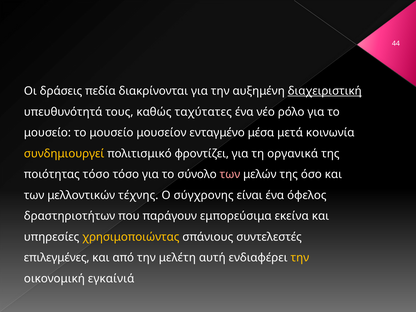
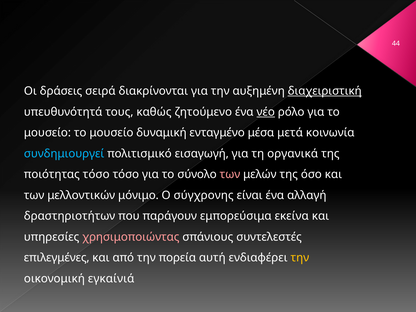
πεδία: πεδία -> σειρά
ταχύτατες: ταχύτατες -> ζητούμενο
νέο underline: none -> present
μουσείον: μουσείον -> δυναμική
συνδημιουργεί colour: yellow -> light blue
φροντίζει: φροντίζει -> εισαγωγή
τέχνης: τέχνης -> μόνιμο
όφελος: όφελος -> αλλαγή
χρησιμοποιώντας colour: yellow -> pink
μελέτη: μελέτη -> πορεία
